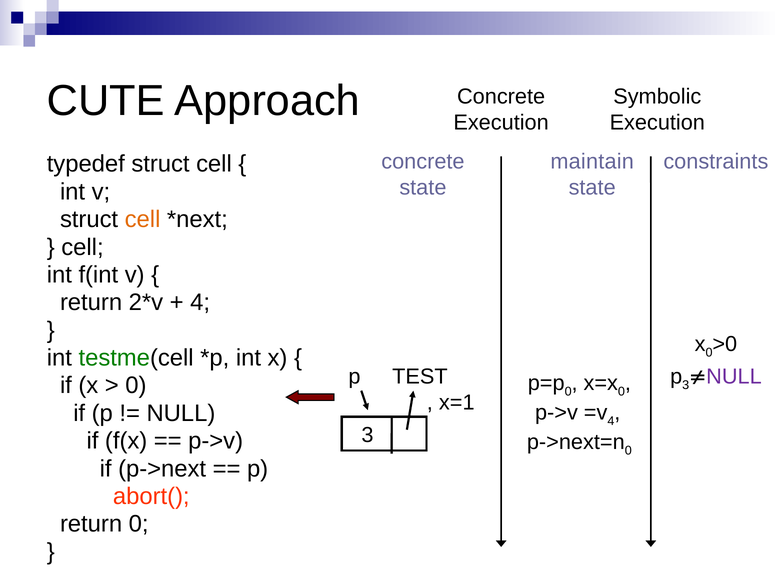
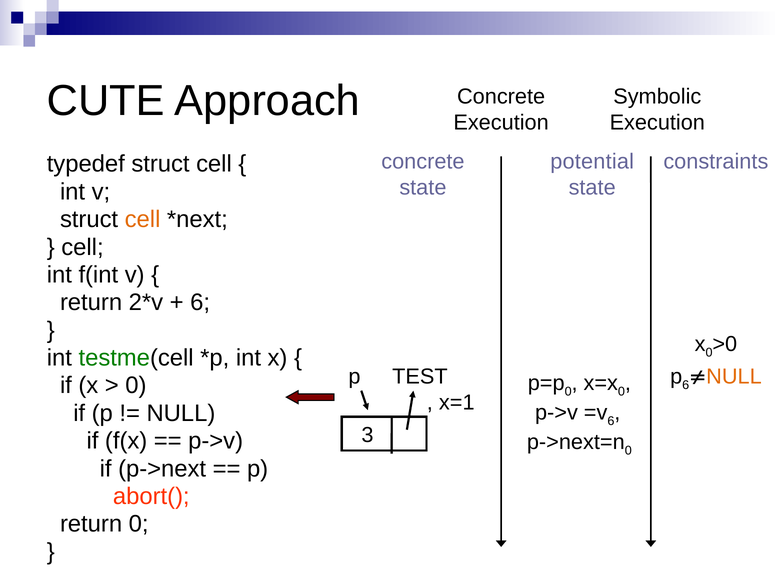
maintain: maintain -> potential
4 at (200, 302): 4 -> 6
p 3: 3 -> 6
NULL at (734, 376) colour: purple -> orange
4 at (611, 421): 4 -> 6
